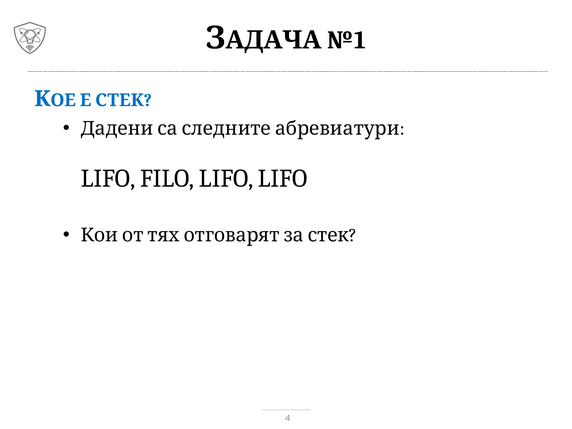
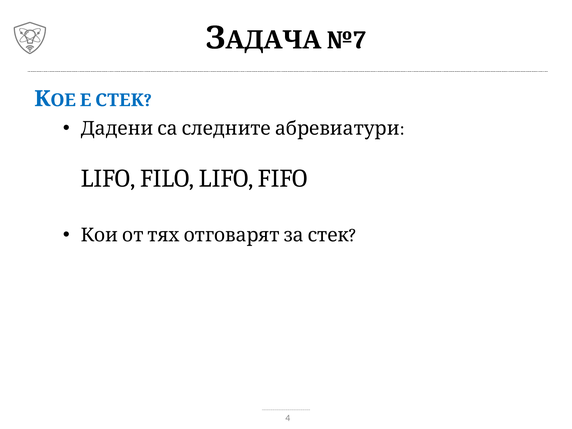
№1: №1 -> №7
LIFO LIFO: LIFO -> FIFO
